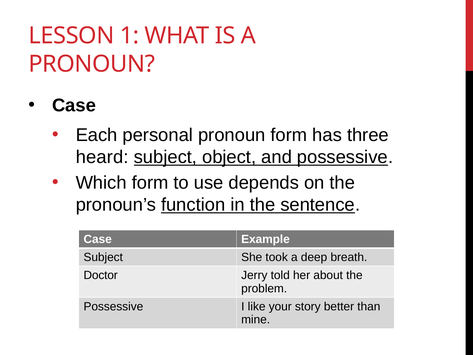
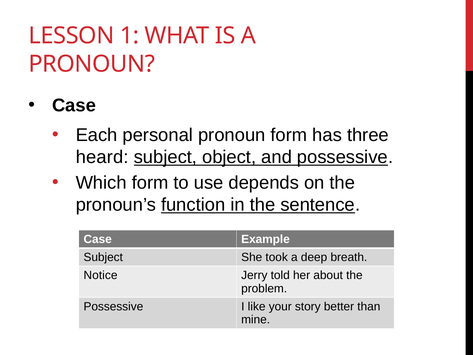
Doctor: Doctor -> Notice
